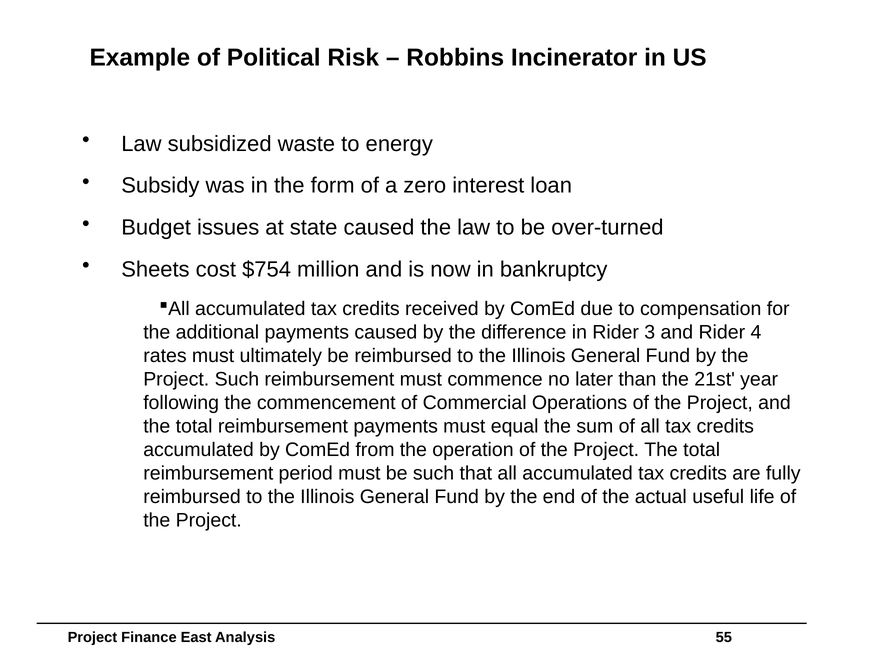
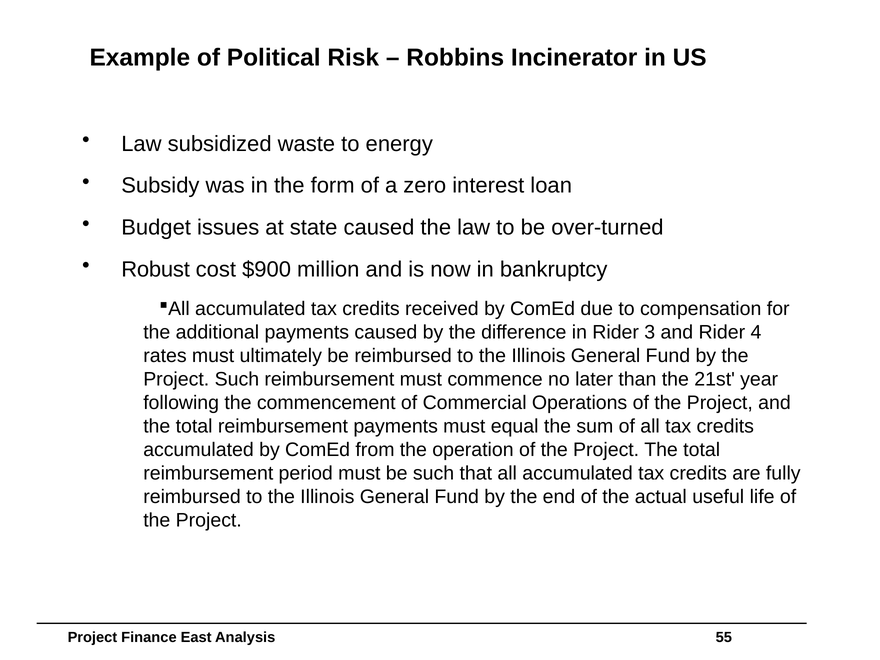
Sheets: Sheets -> Robust
$754: $754 -> $900
